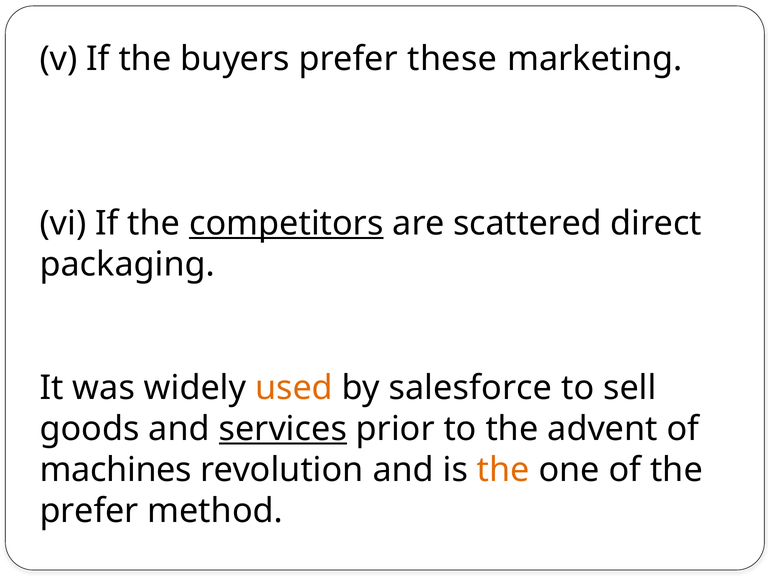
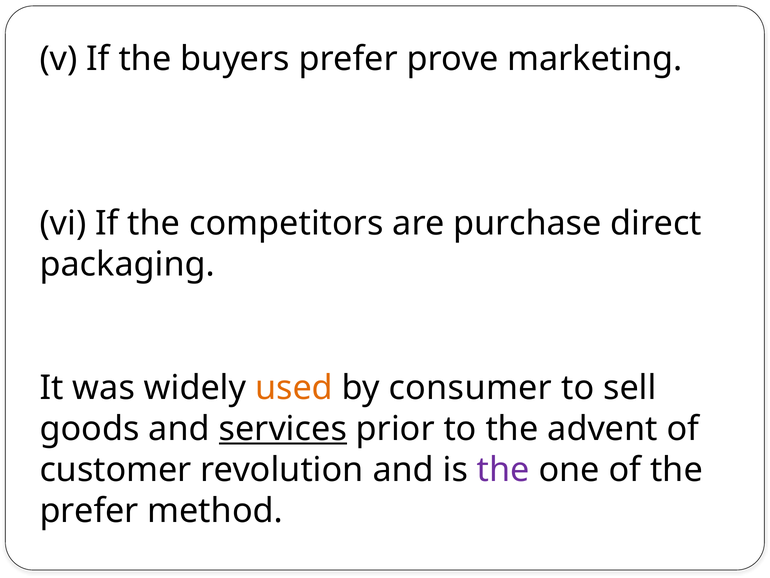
these: these -> prove
competitors underline: present -> none
scattered: scattered -> purchase
salesforce: salesforce -> consumer
machines: machines -> customer
the at (503, 470) colour: orange -> purple
